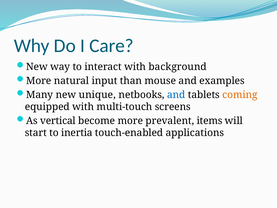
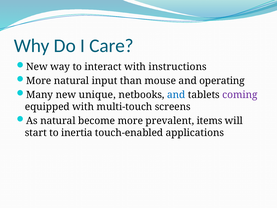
background: background -> instructions
examples: examples -> operating
coming colour: orange -> purple
As vertical: vertical -> natural
